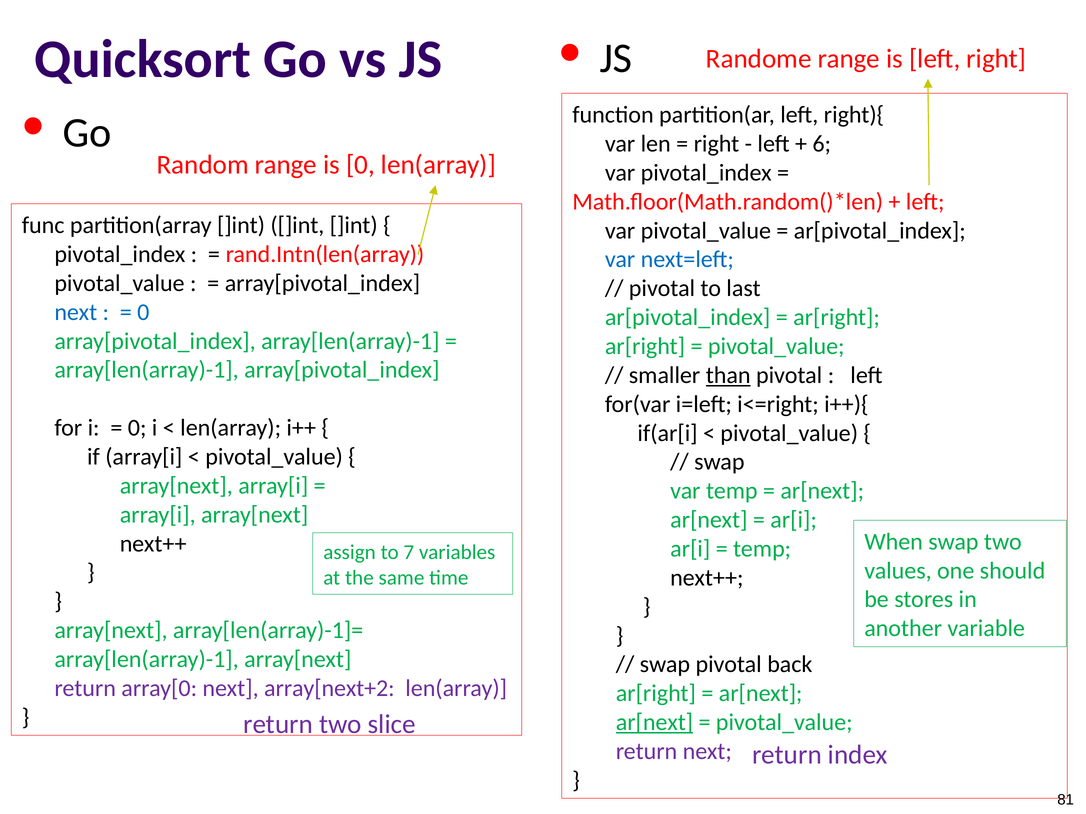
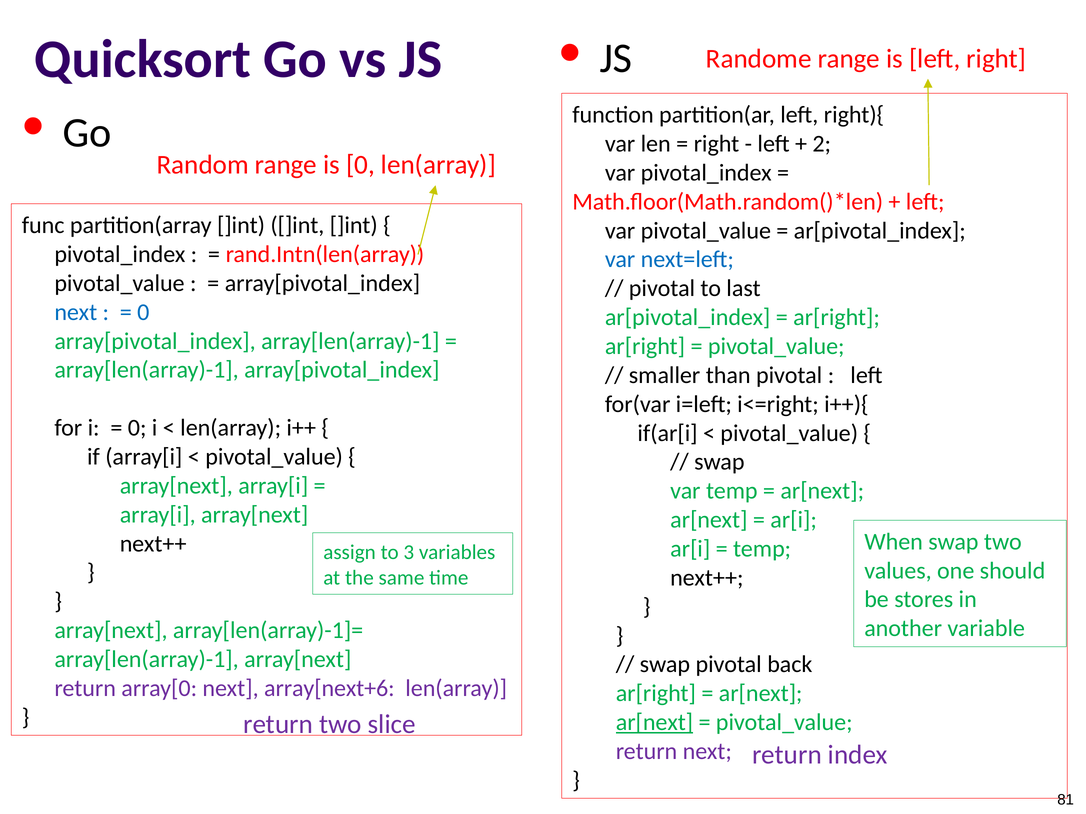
6: 6 -> 2
than underline: present -> none
7: 7 -> 3
array[next+2: array[next+2 -> array[next+6
